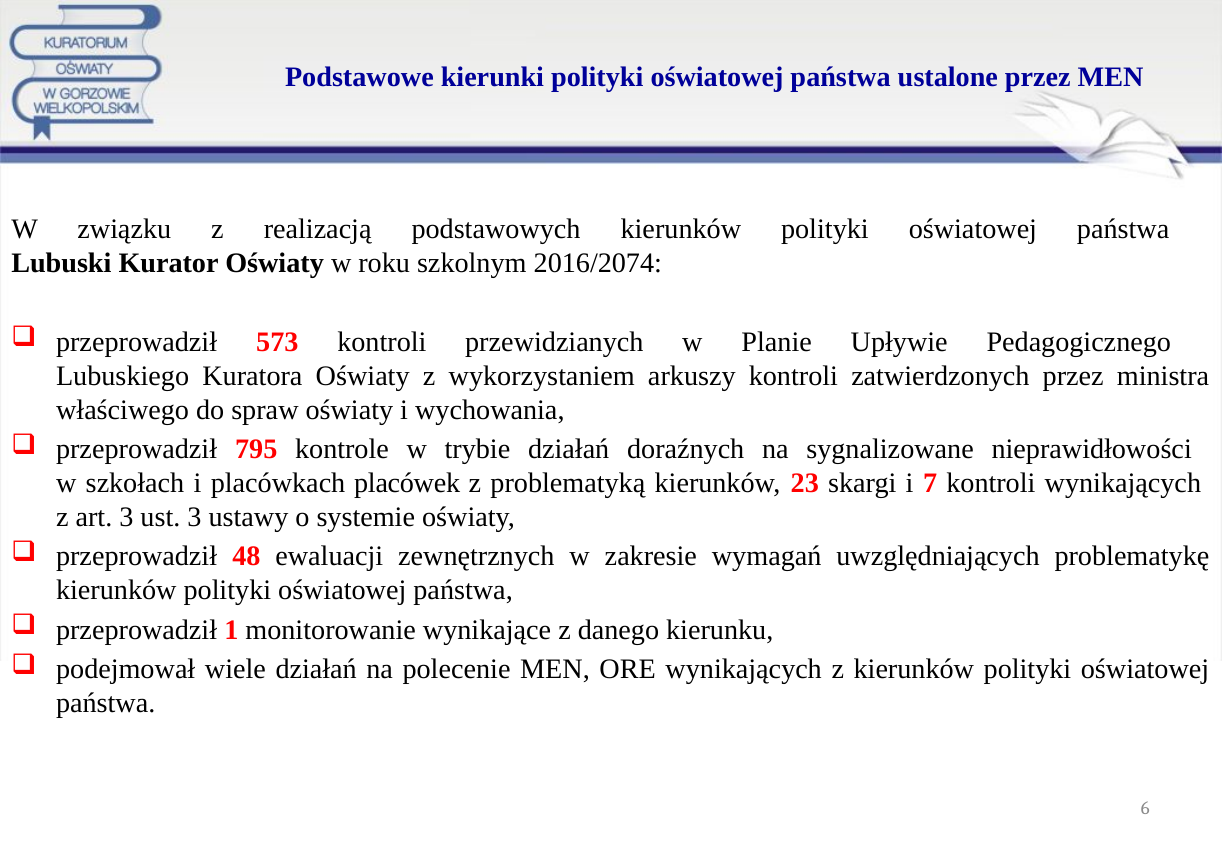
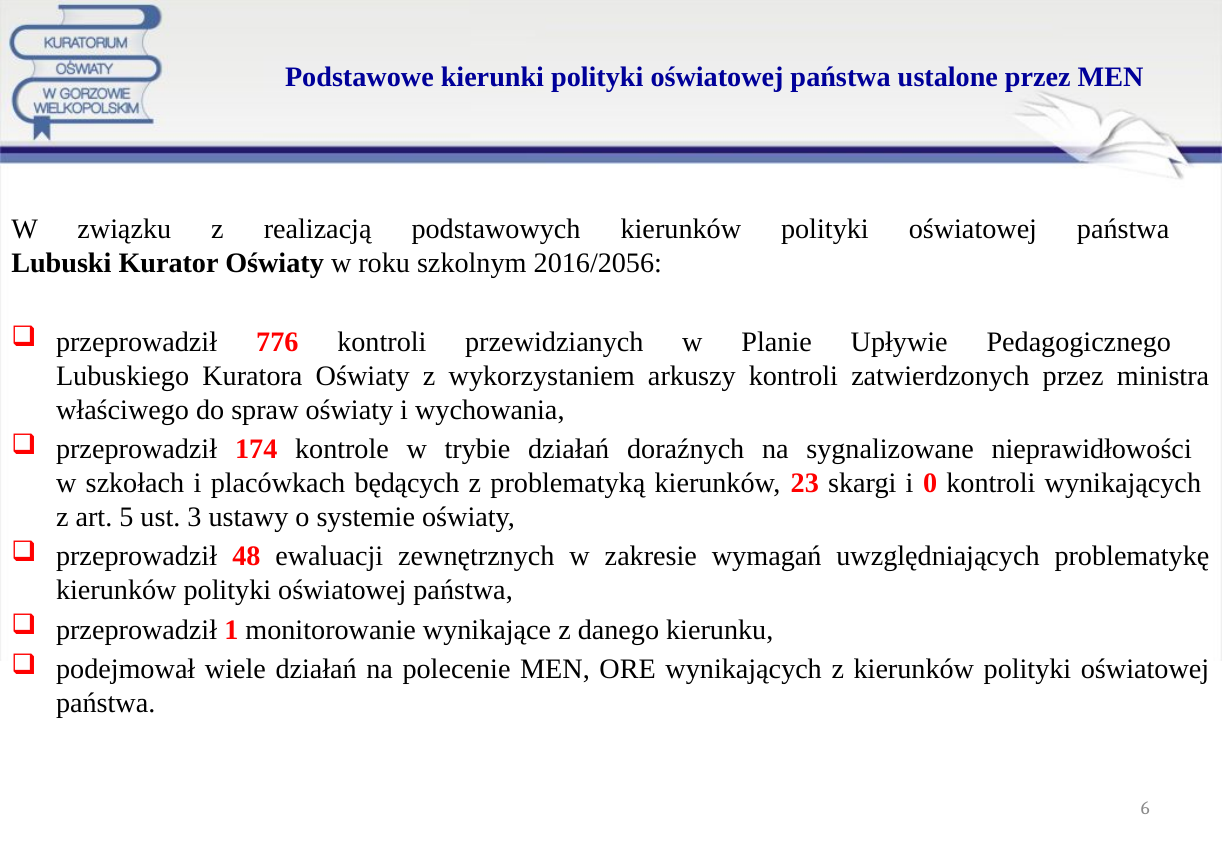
2016/2074: 2016/2074 -> 2016/2056
573: 573 -> 776
795: 795 -> 174
placówek: placówek -> będących
7: 7 -> 0
art 3: 3 -> 5
